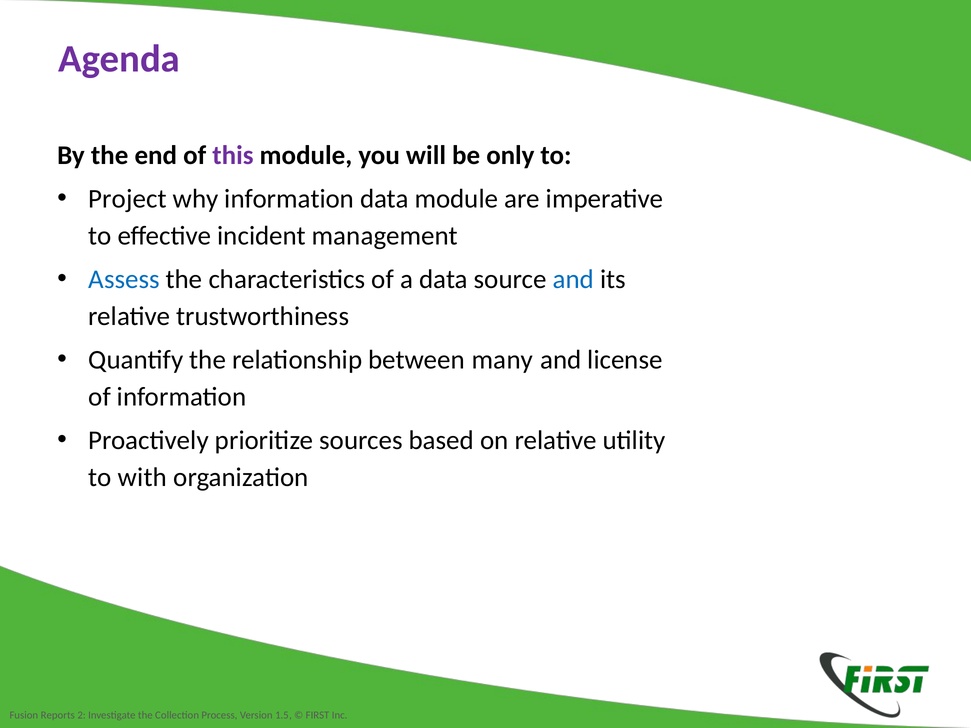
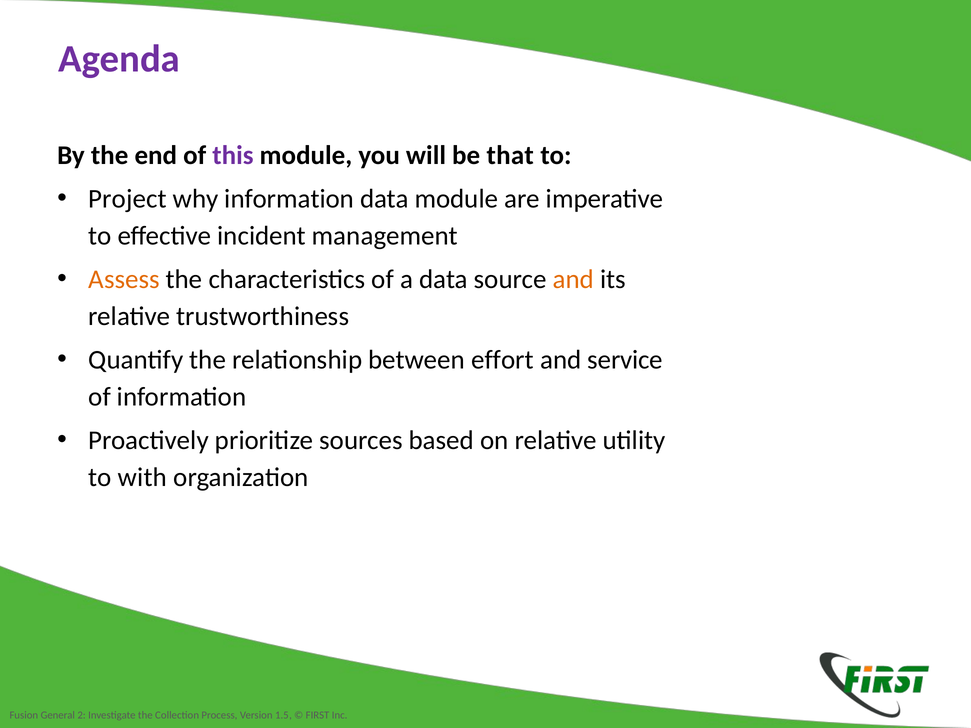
only: only -> that
Assess colour: blue -> orange
and at (573, 280) colour: blue -> orange
many: many -> effort
license: license -> service
Reports: Reports -> General
